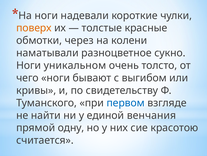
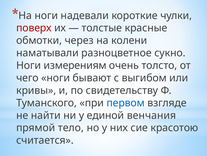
поверх colour: orange -> red
уникальном: уникальном -> измерениям
одну: одну -> тело
